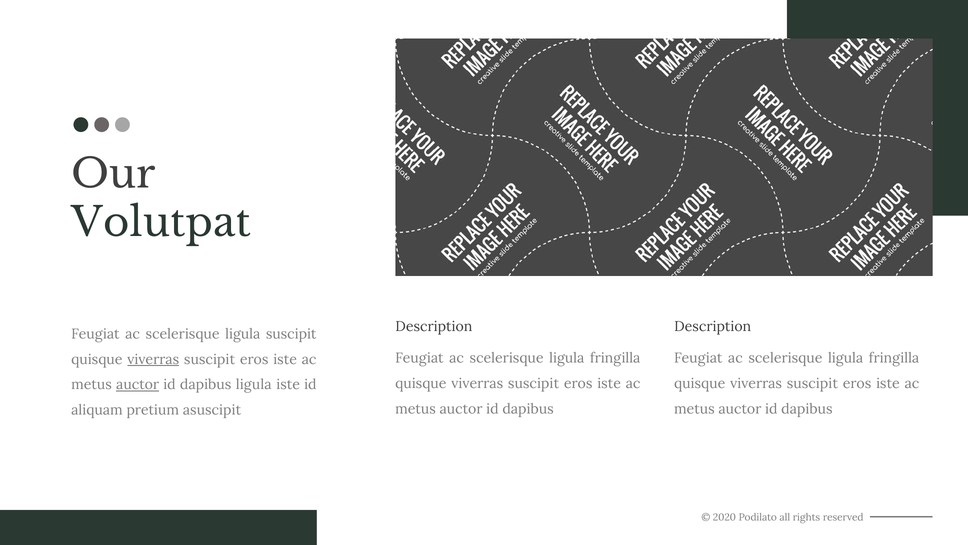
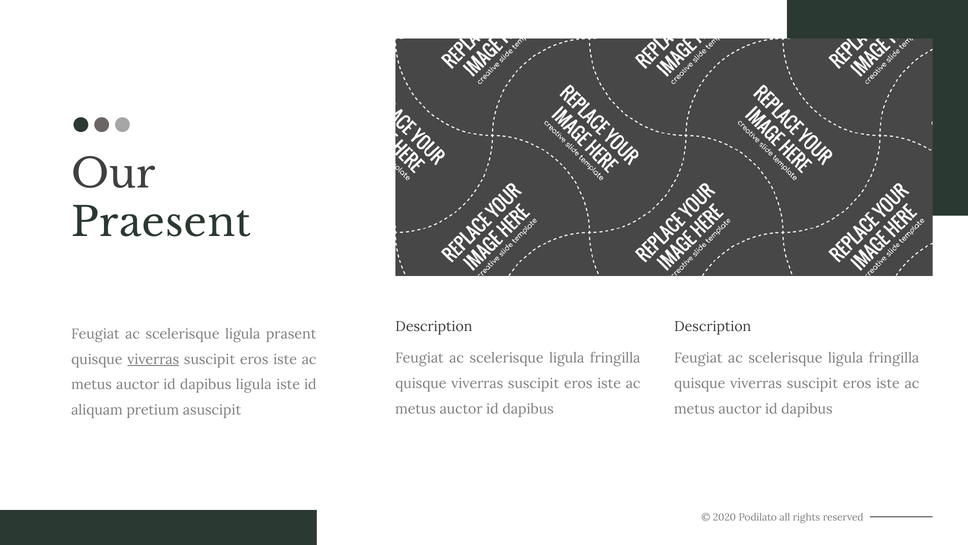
Volutpat: Volutpat -> Praesent
ligula suscipit: suscipit -> prasent
auctor at (138, 384) underline: present -> none
